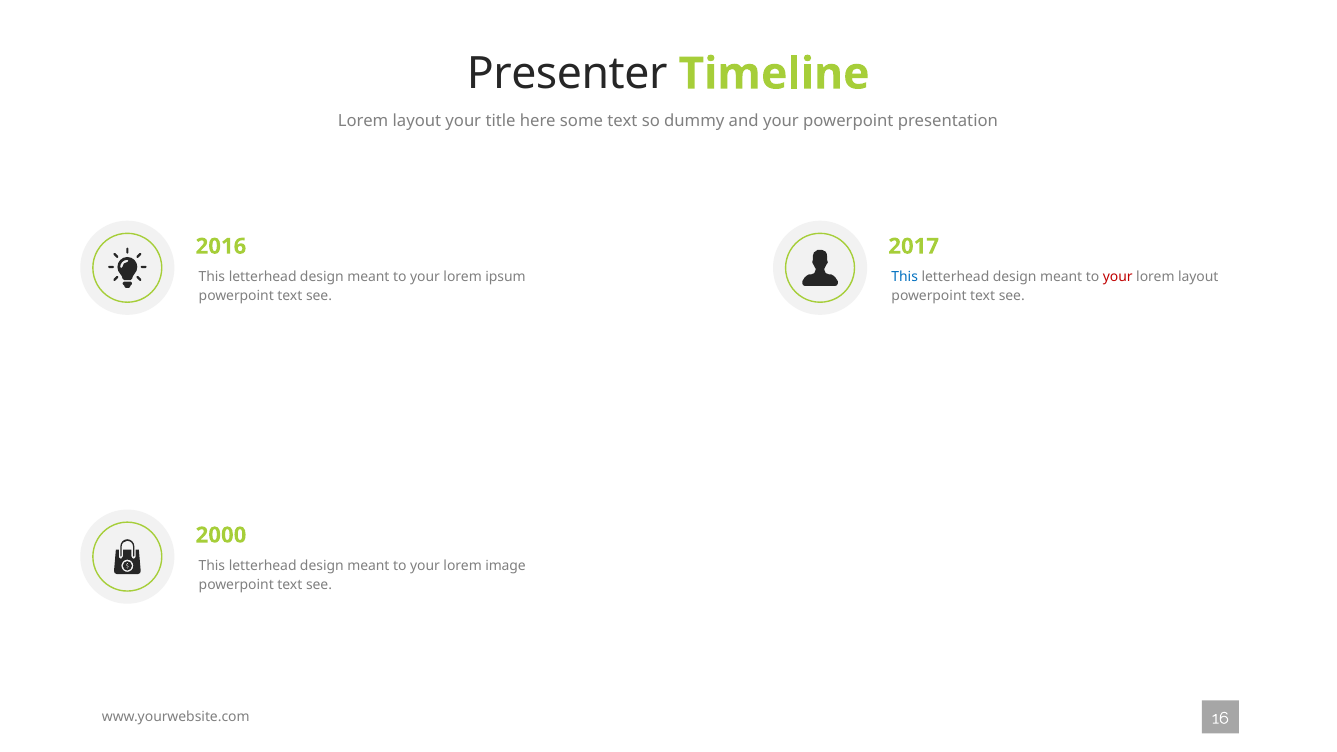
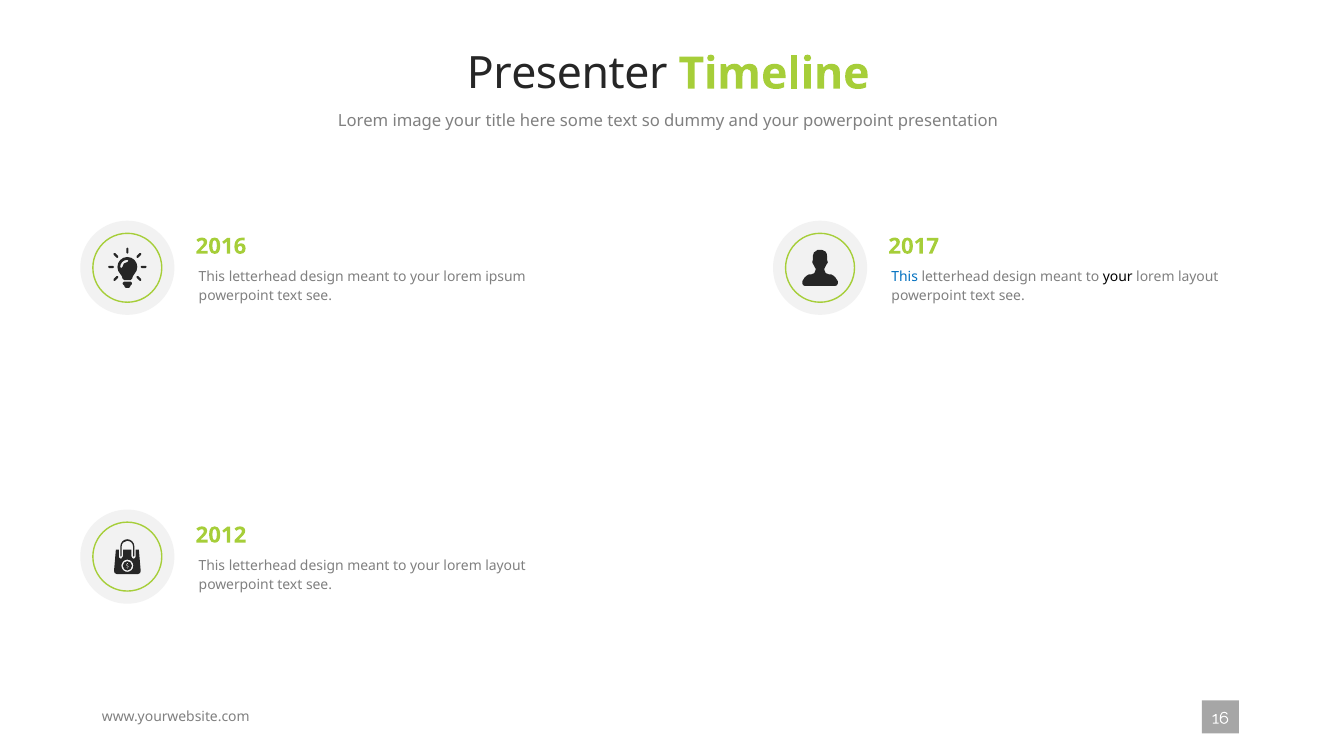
layout at (417, 121): layout -> image
your at (1118, 277) colour: red -> black
2000: 2000 -> 2012
image at (506, 566): image -> layout
